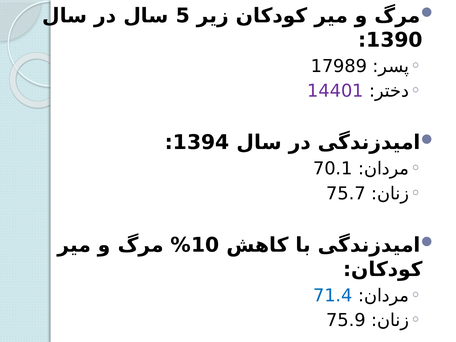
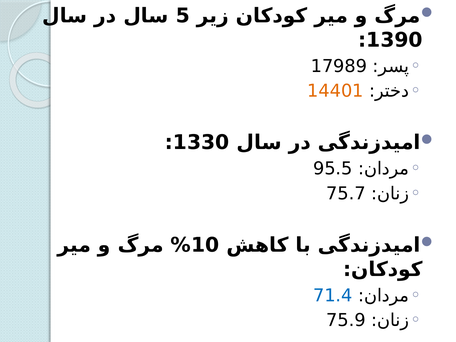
14401 colour: purple -> orange
1394: 1394 -> 1330
70.1: 70.1 -> 95.5
